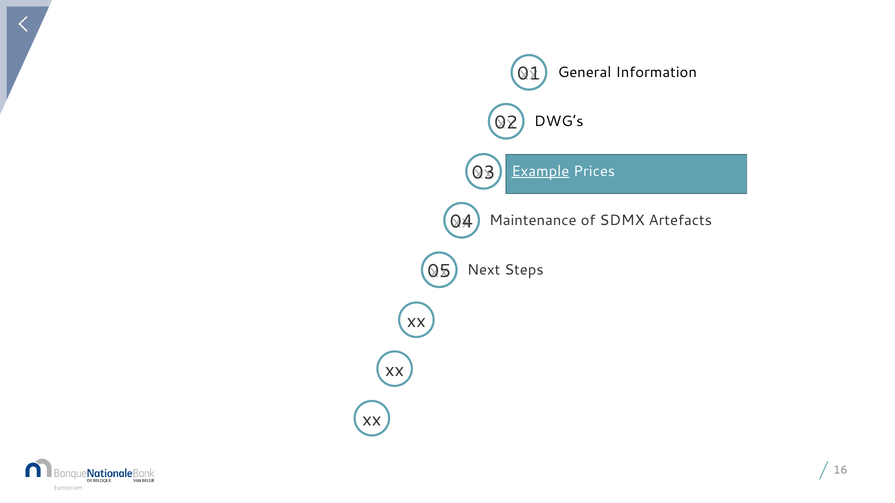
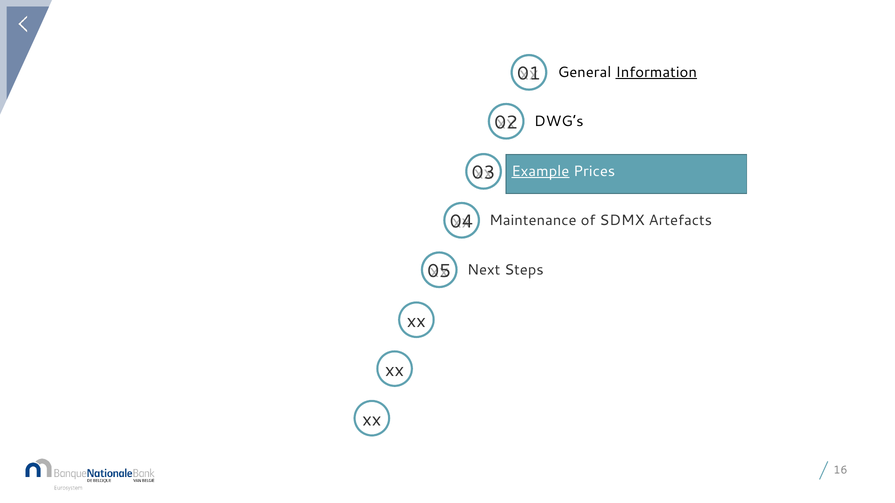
Information underline: none -> present
